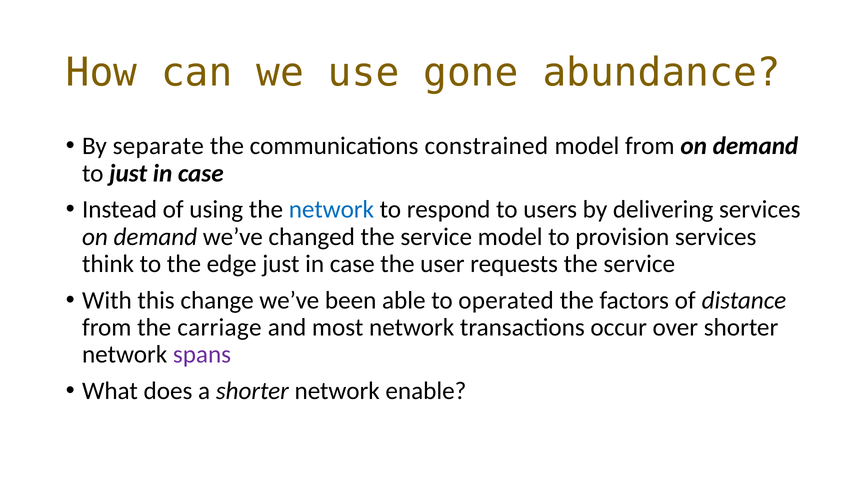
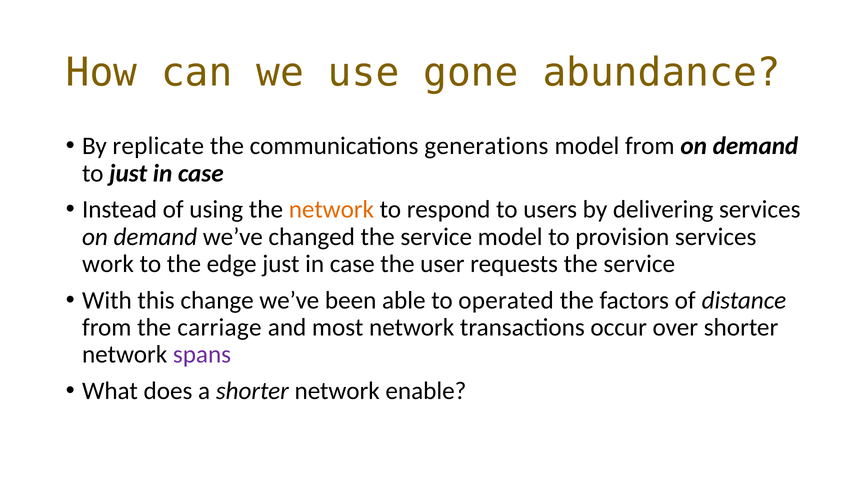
separate: separate -> replicate
constrained: constrained -> generations
network at (331, 210) colour: blue -> orange
think: think -> work
